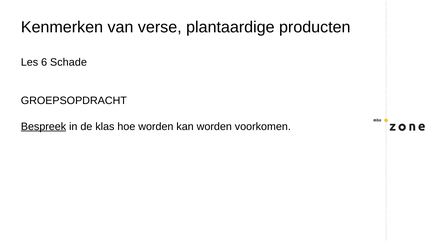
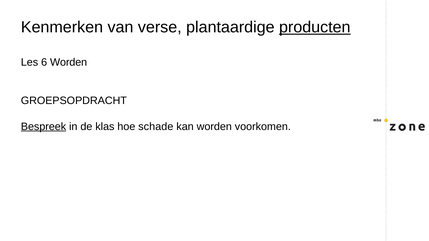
producten underline: none -> present
6 Schade: Schade -> Worden
hoe worden: worden -> schade
